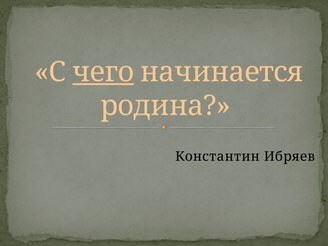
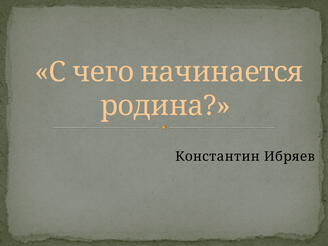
чего underline: present -> none
